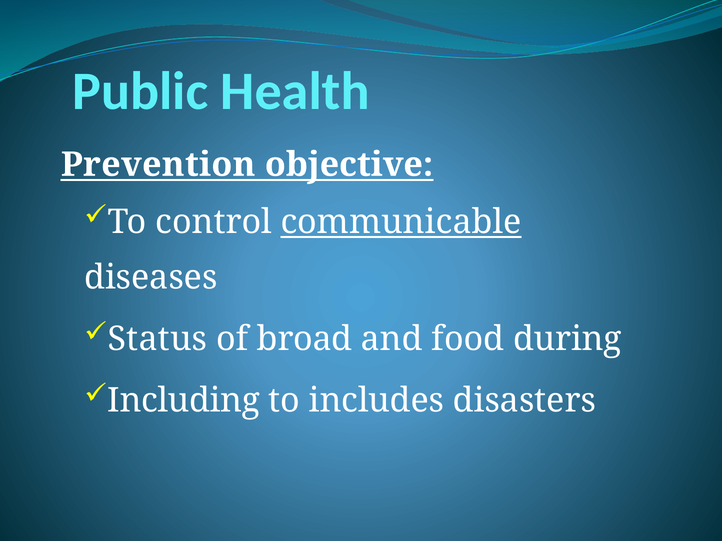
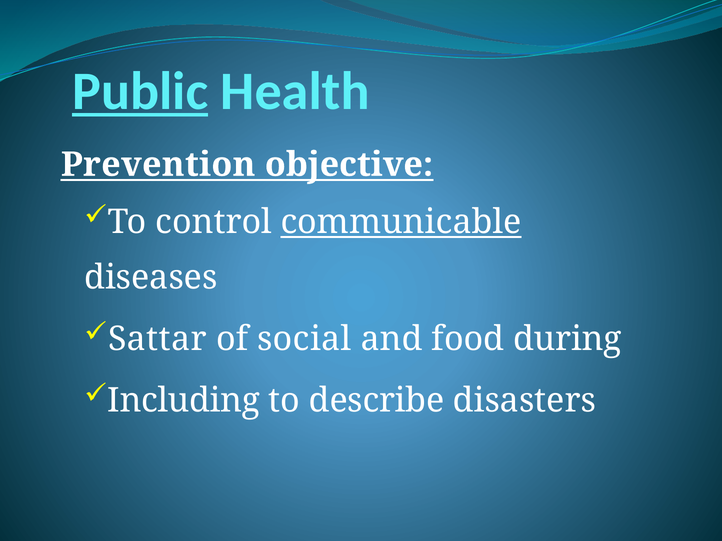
Public underline: none -> present
Status: Status -> Sattar
broad: broad -> social
includes: includes -> describe
